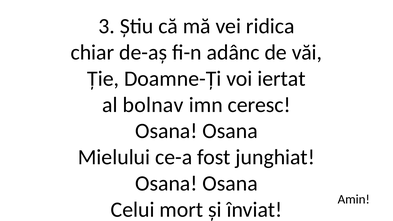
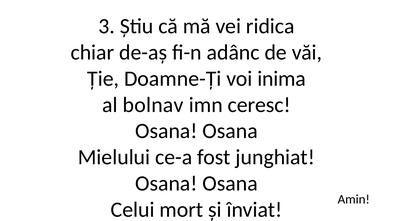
iertat: iertat -> inima
